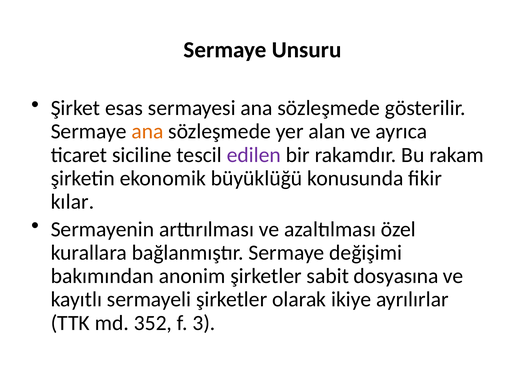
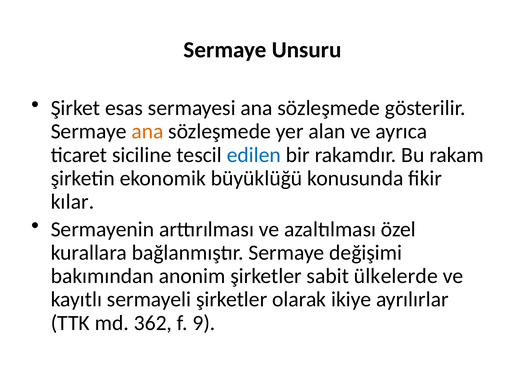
edilen colour: purple -> blue
dosyasına: dosyasına -> ülkelerde
352: 352 -> 362
3: 3 -> 9
